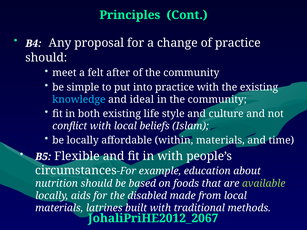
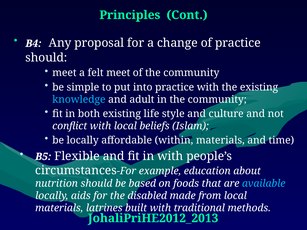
felt after: after -> meet
ideal: ideal -> adult
available colour: light green -> light blue
JohaliPriHE2012_2067: JohaliPriHE2012_2067 -> JohaliPriHE2012_2013
